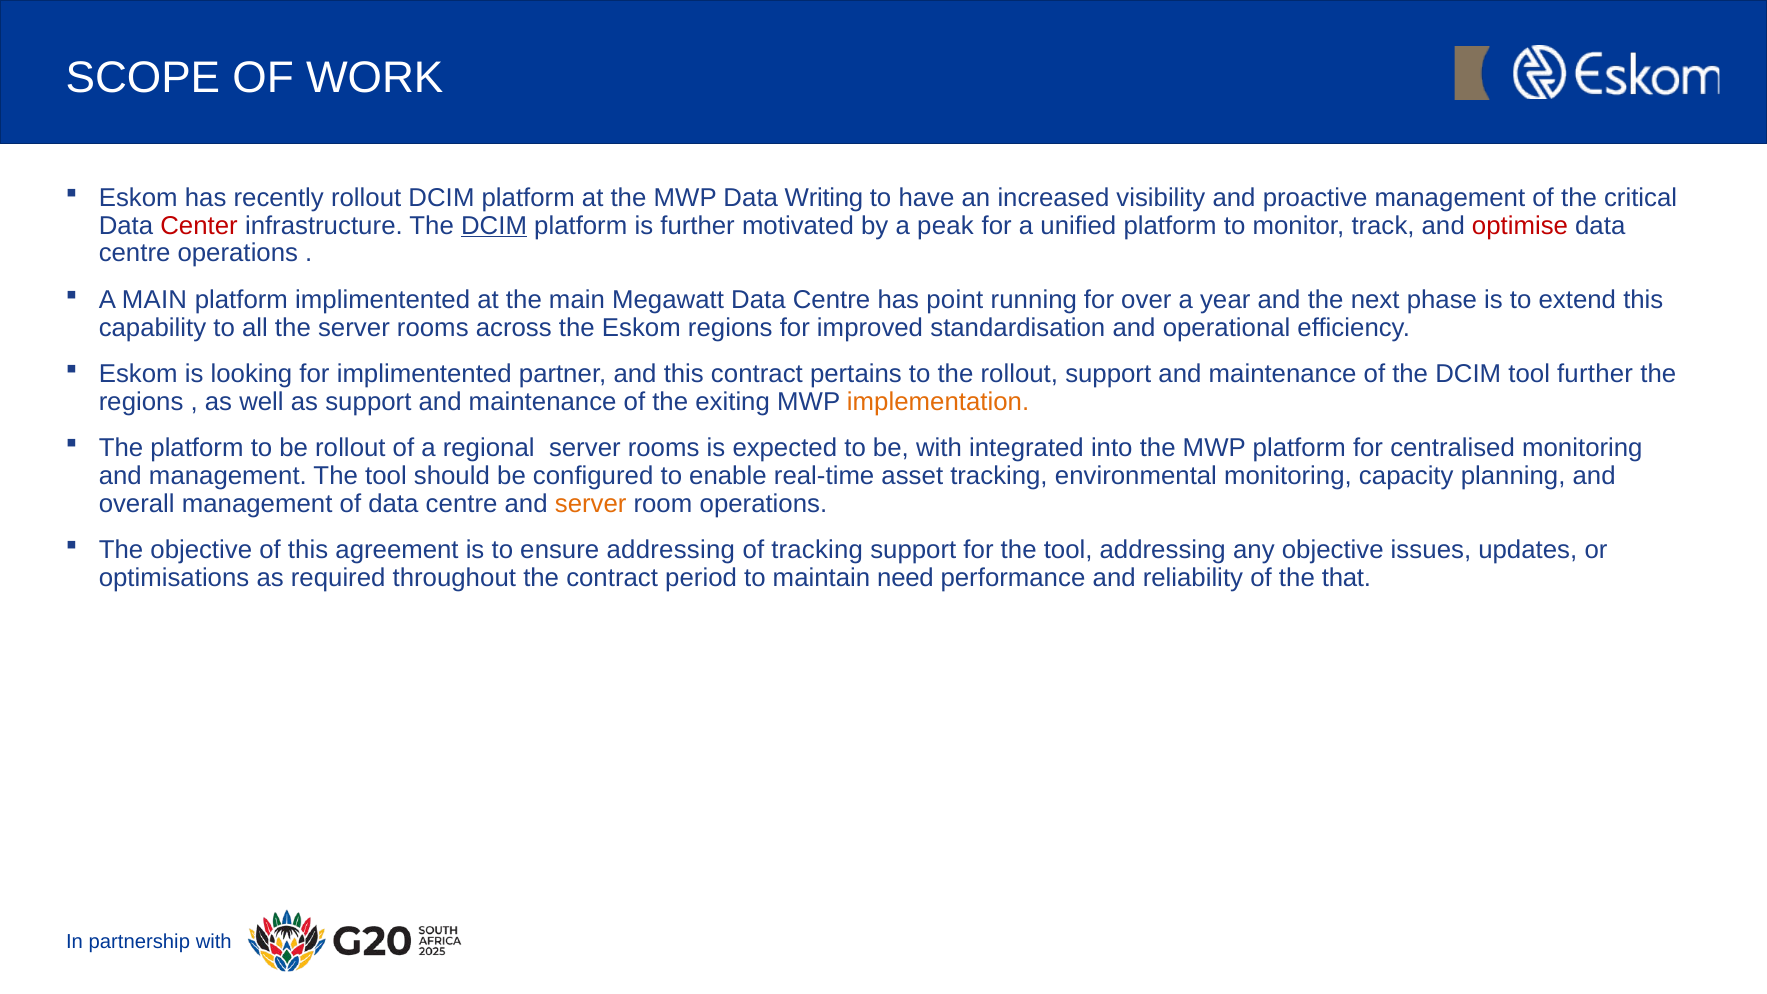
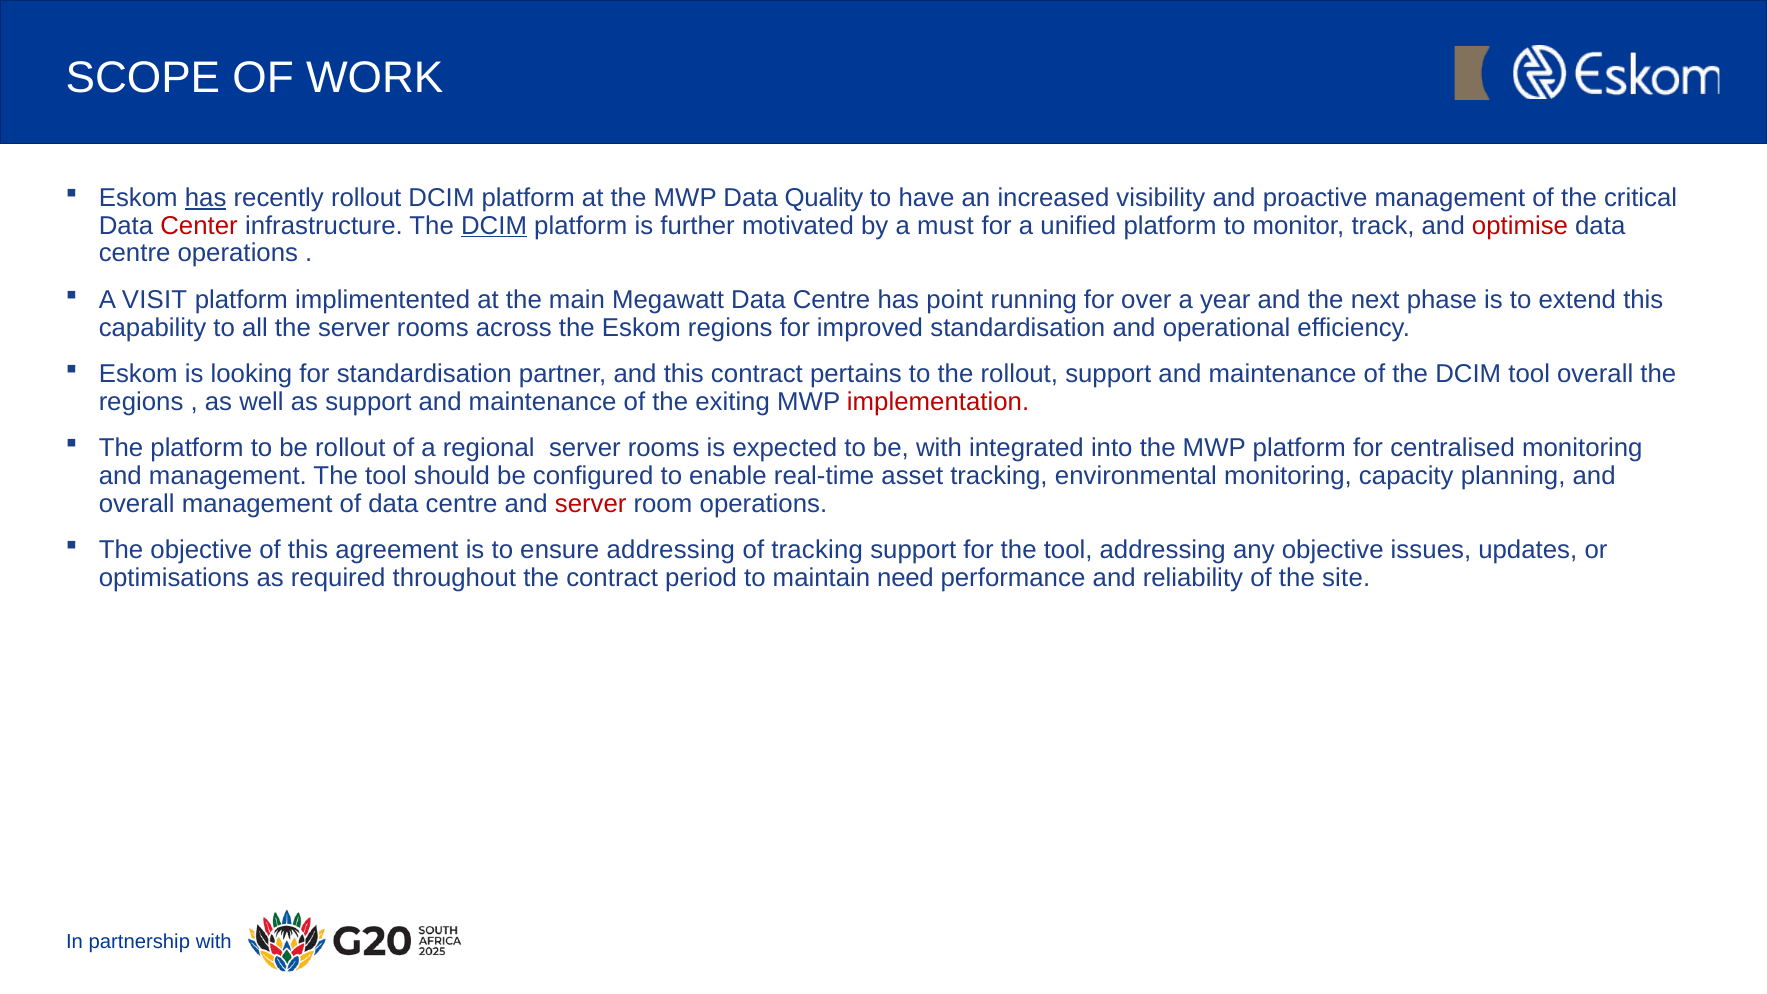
has at (206, 198) underline: none -> present
Writing: Writing -> Quality
peak: peak -> must
A MAIN: MAIN -> VISIT
for implimentented: implimentented -> standardisation
tool further: further -> overall
implementation colour: orange -> red
server at (591, 504) colour: orange -> red
that: that -> site
